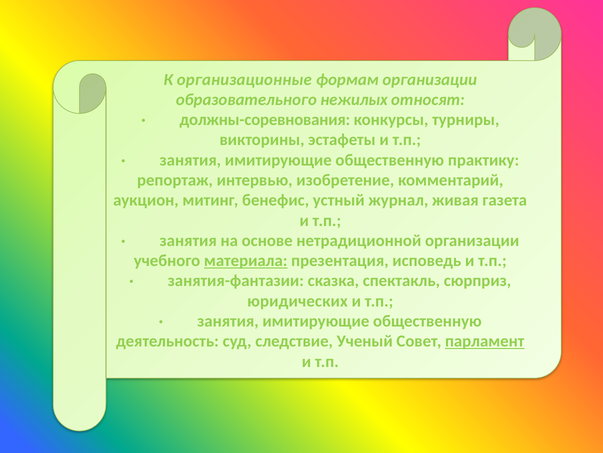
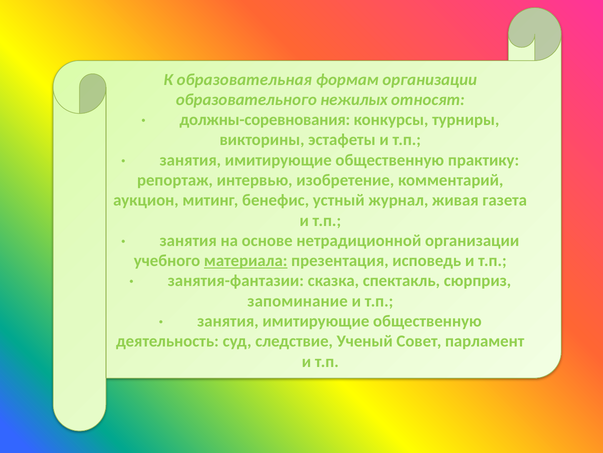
организационные: организационные -> образовательная
юридических: юридических -> запоминание
парламент underline: present -> none
